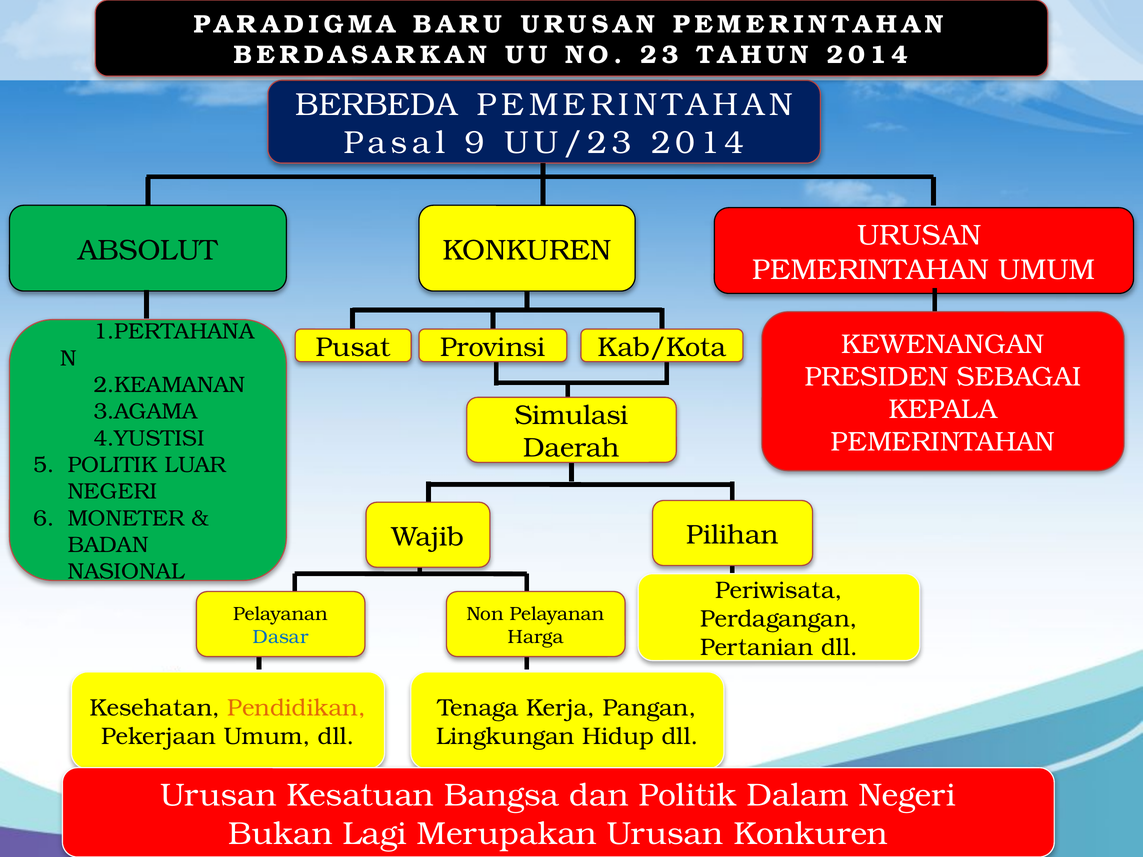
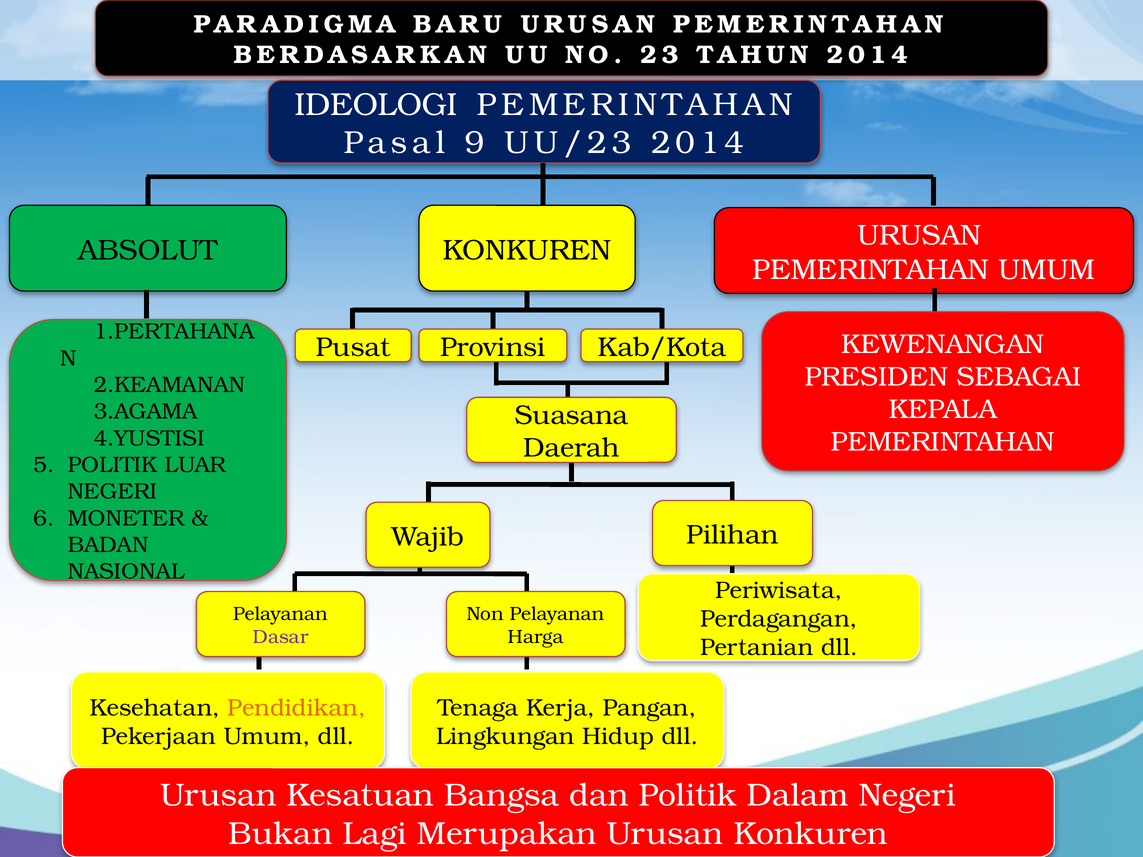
BERBEDA: BERBEDA -> IDEOLOGI
Simulasi: Simulasi -> Suasana
Dasar colour: blue -> purple
